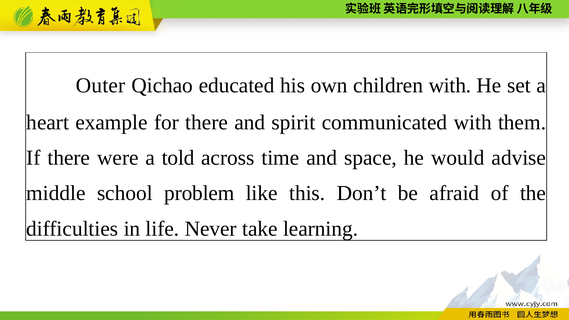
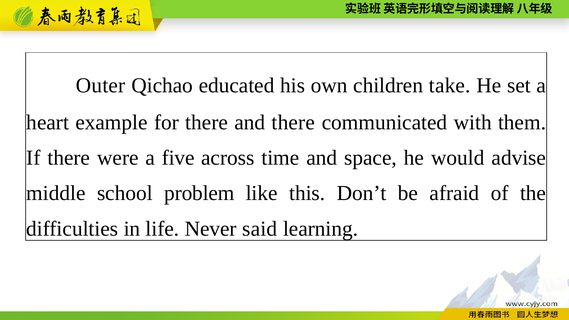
children with: with -> take
and spirit: spirit -> there
told: told -> five
take: take -> said
